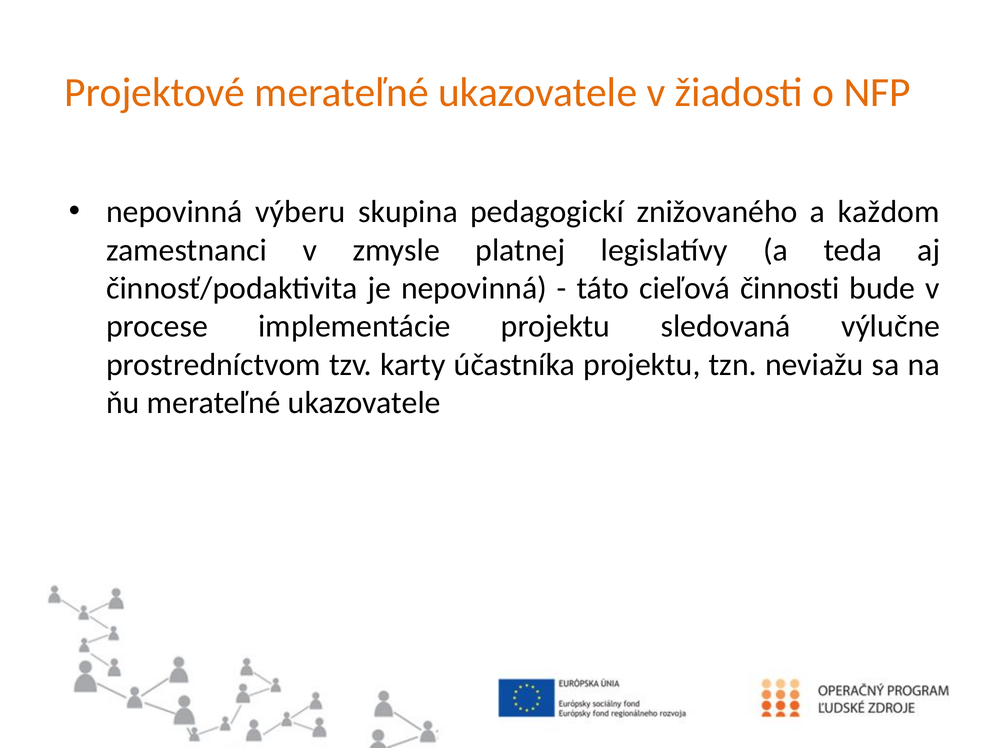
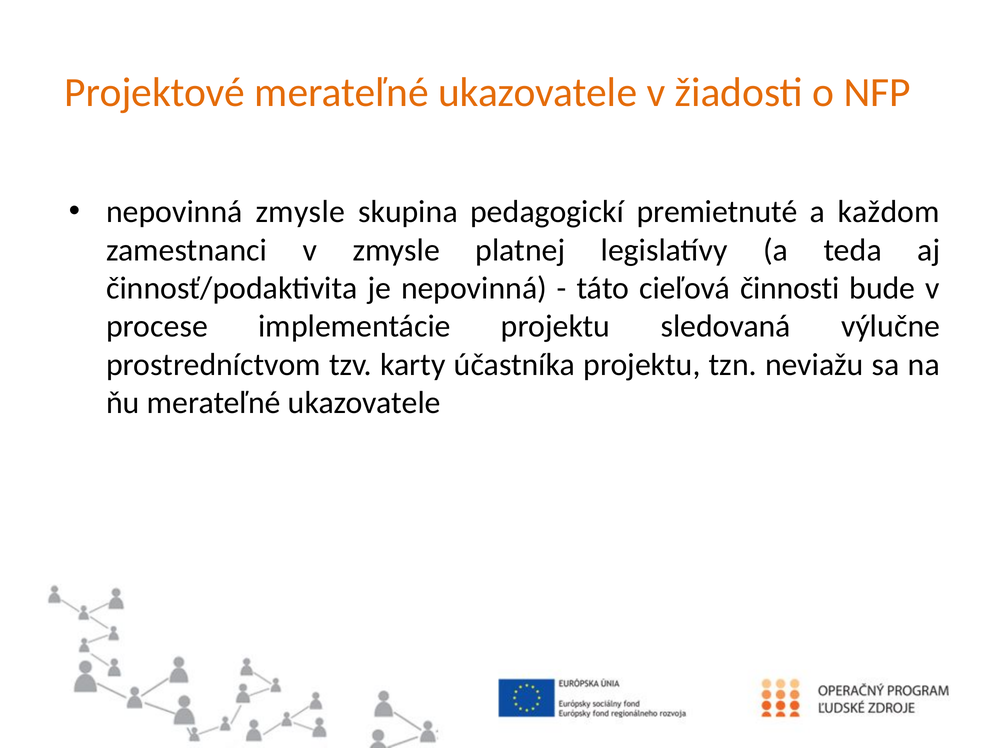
nepovinná výberu: výberu -> zmysle
znižovaného: znižovaného -> premietnuté
